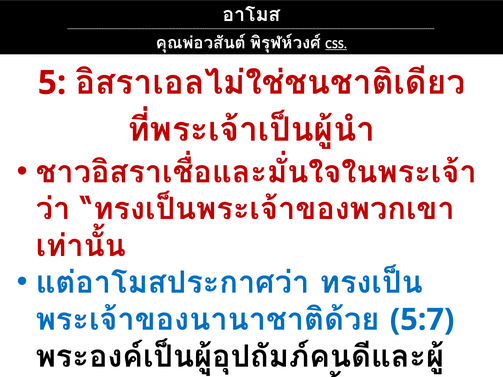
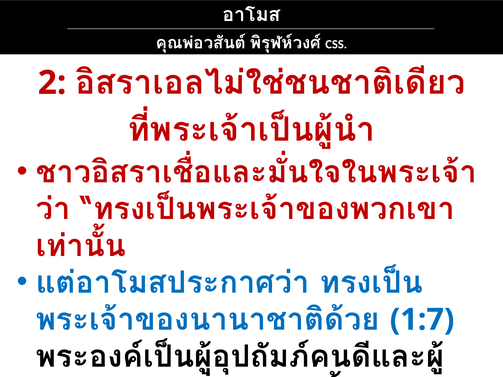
CSS underline: present -> none
5: 5 -> 2
5:7: 5:7 -> 1:7
